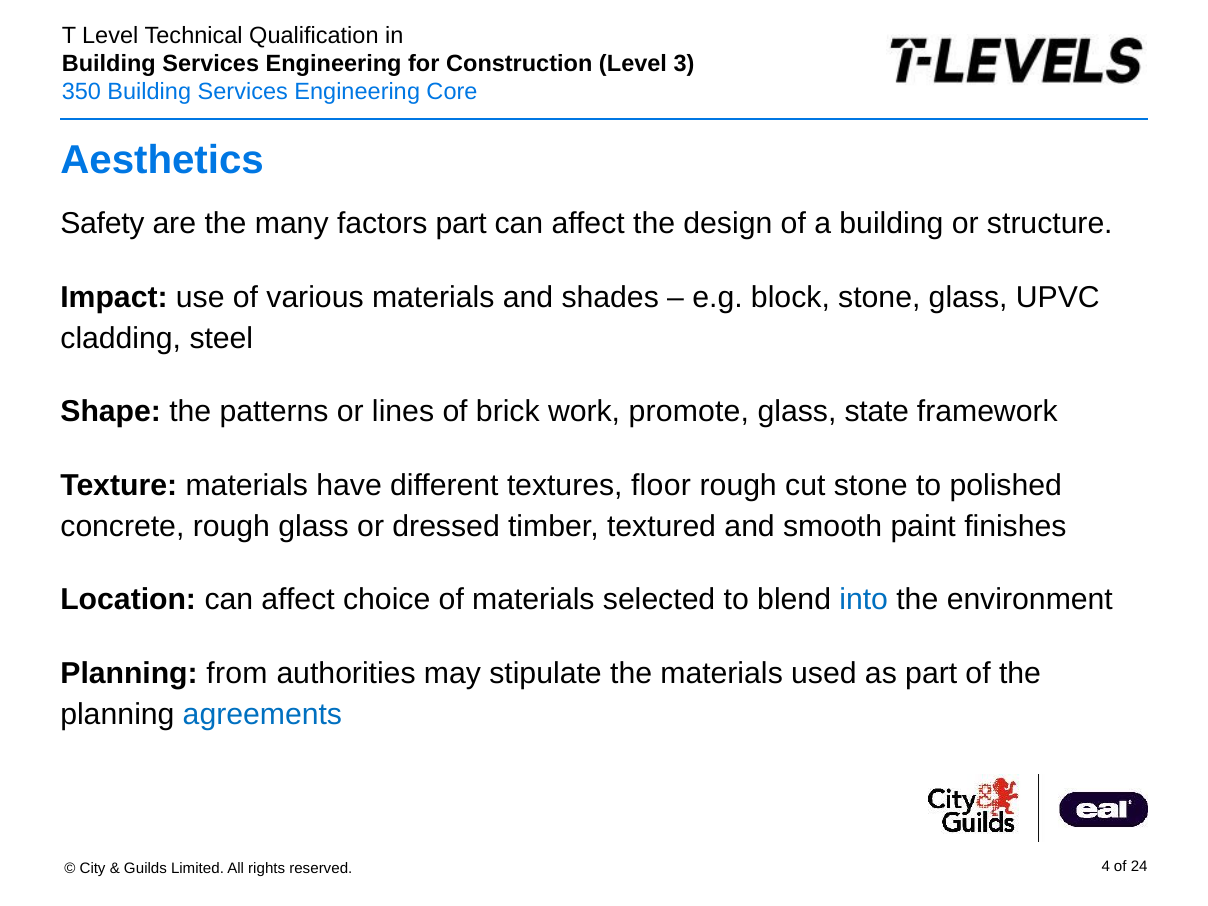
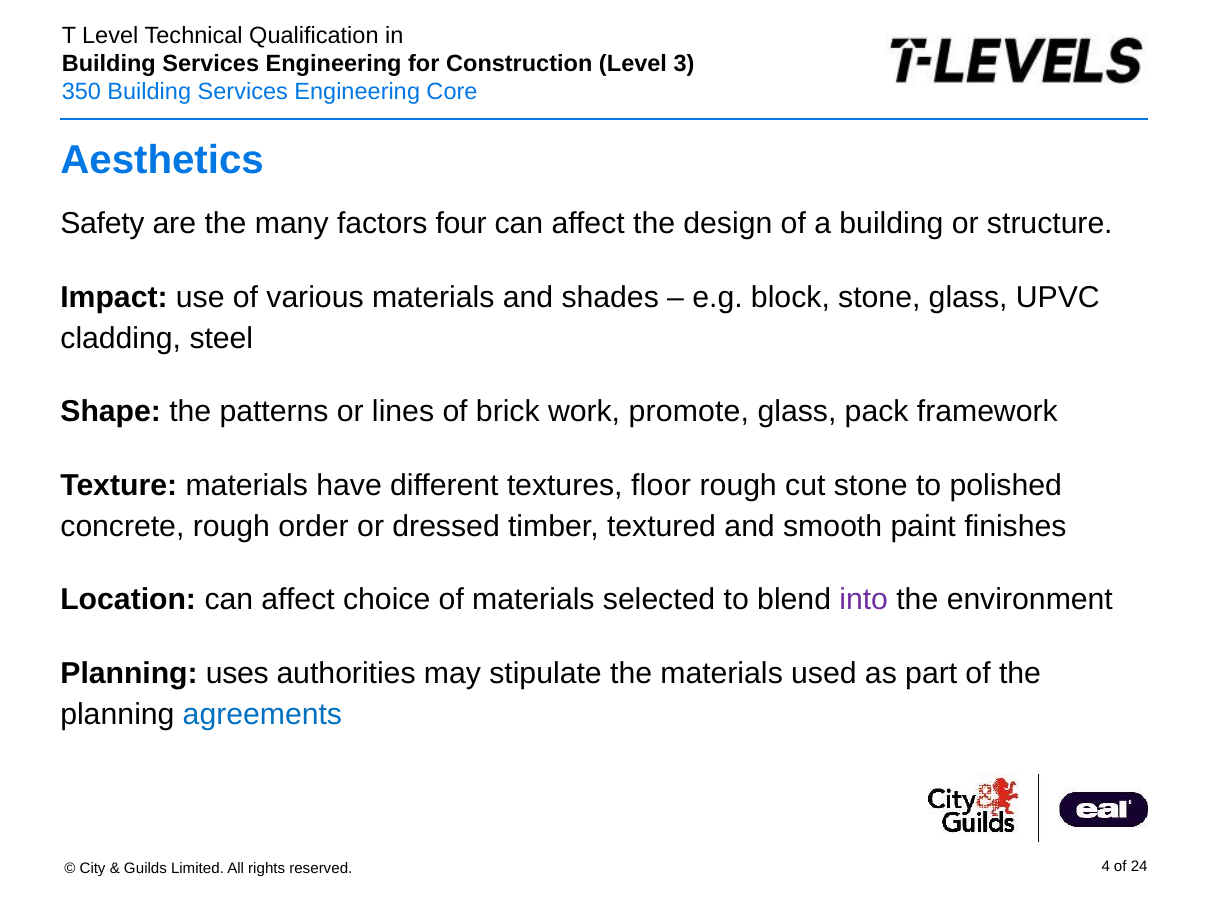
factors part: part -> four
state: state -> pack
rough glass: glass -> order
into colour: blue -> purple
from: from -> uses
